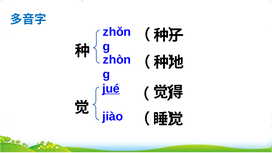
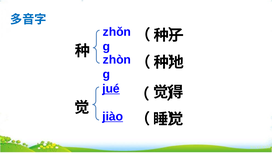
jiào underline: none -> present
